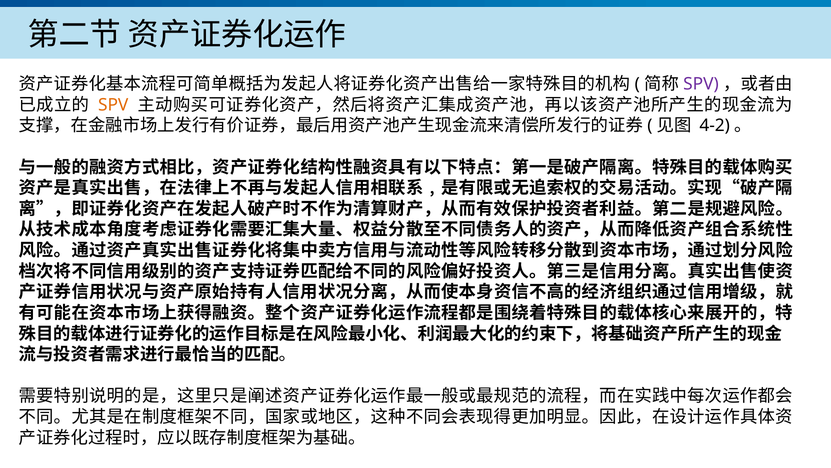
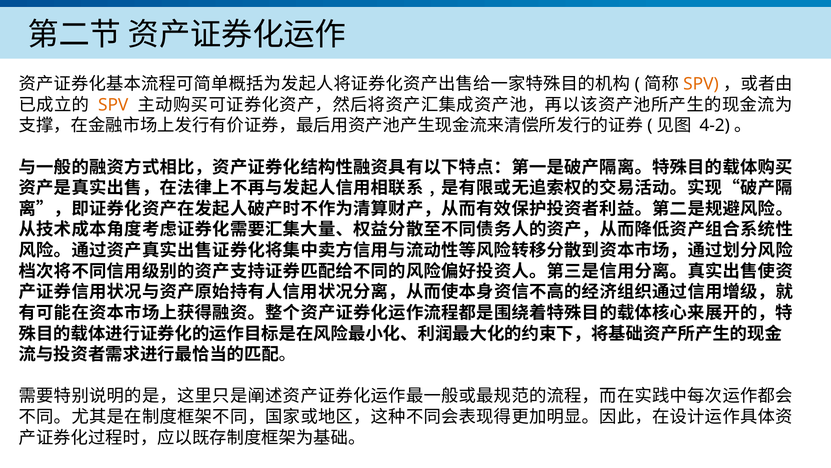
SPV at (701, 84) colour: purple -> orange
